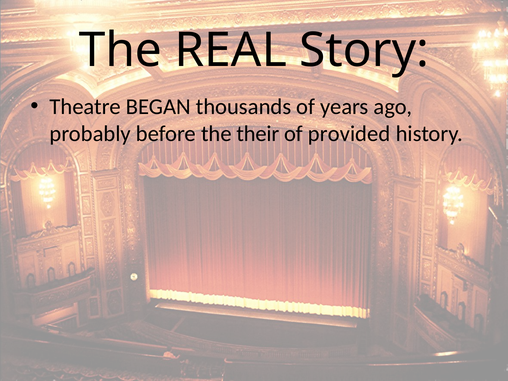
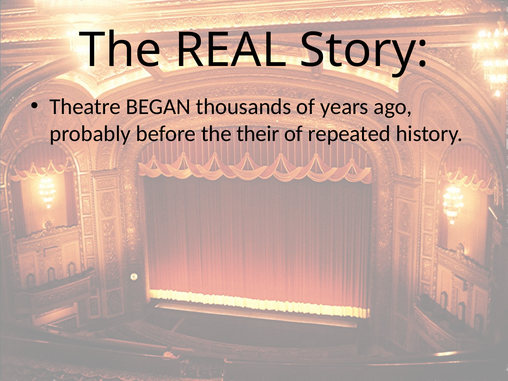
provided: provided -> repeated
